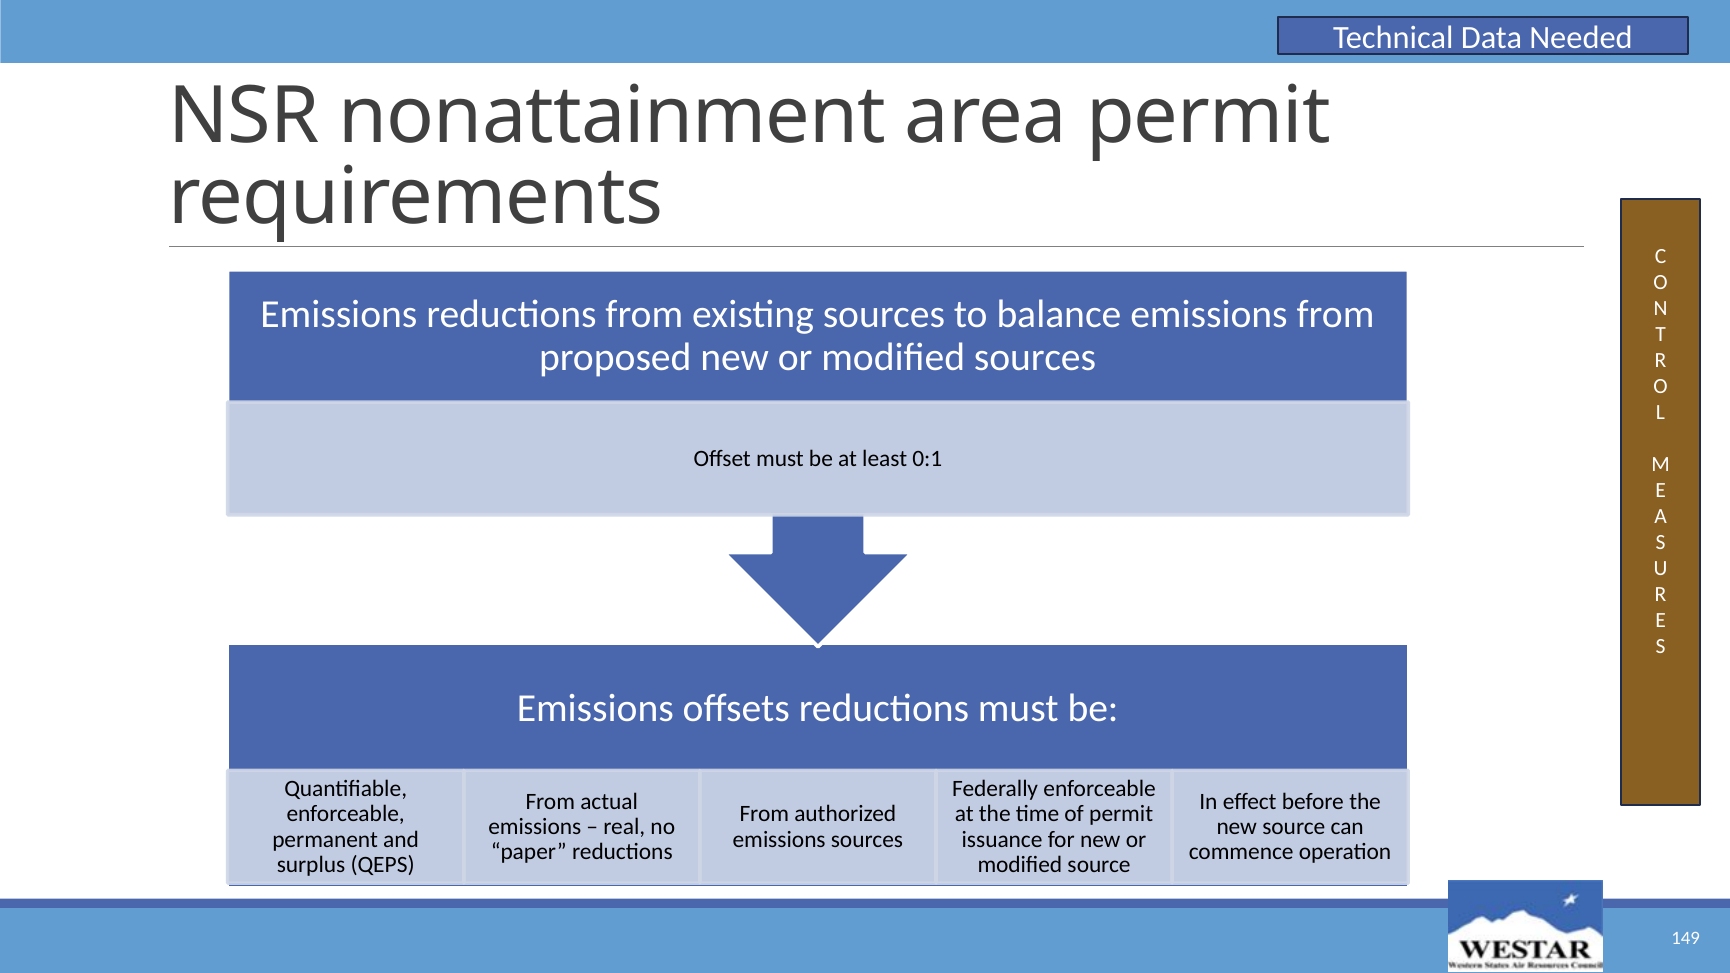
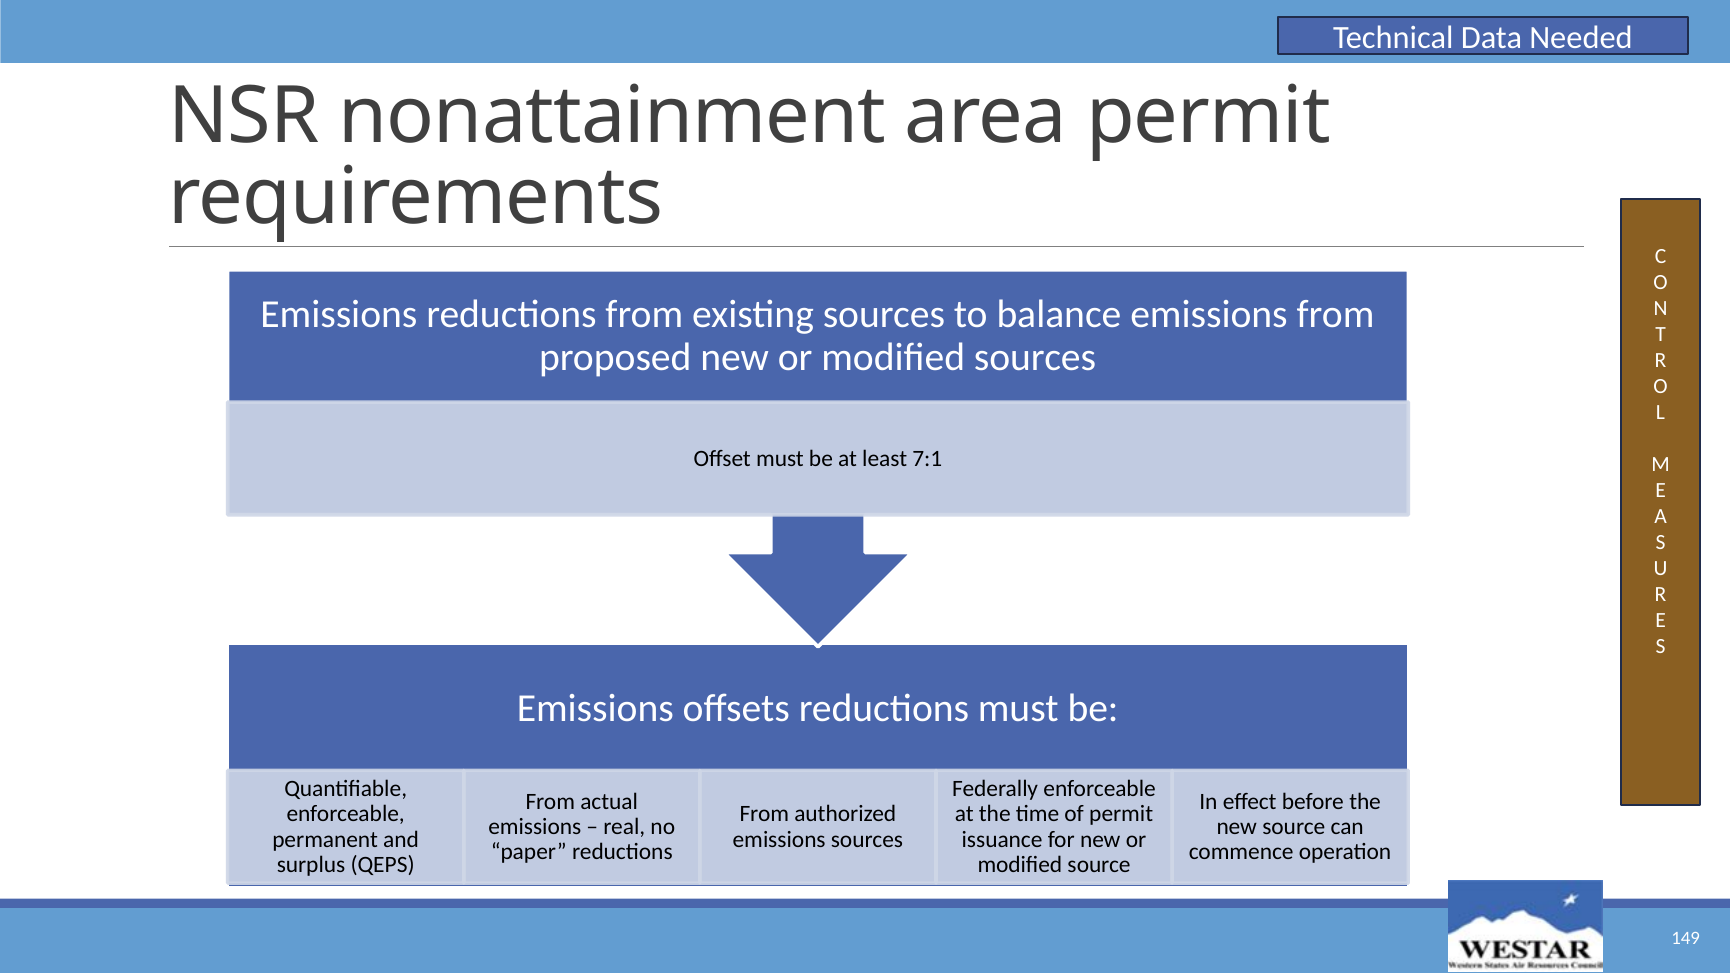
0:1: 0:1 -> 7:1
